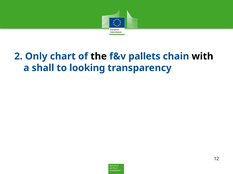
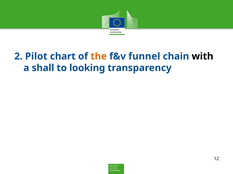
Only: Only -> Pilot
the colour: black -> orange
pallets: pallets -> funnel
